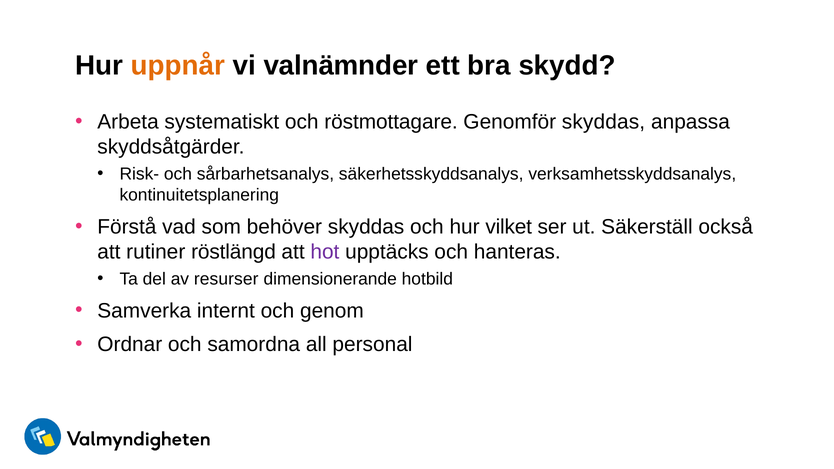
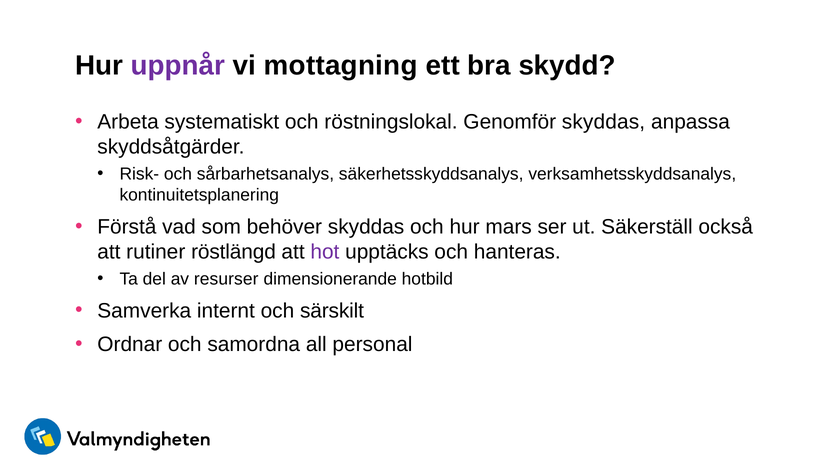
uppnår colour: orange -> purple
valnämnder: valnämnder -> mottagning
röstmottagare: röstmottagare -> röstningslokal
vilket: vilket -> mars
genom: genom -> särskilt
